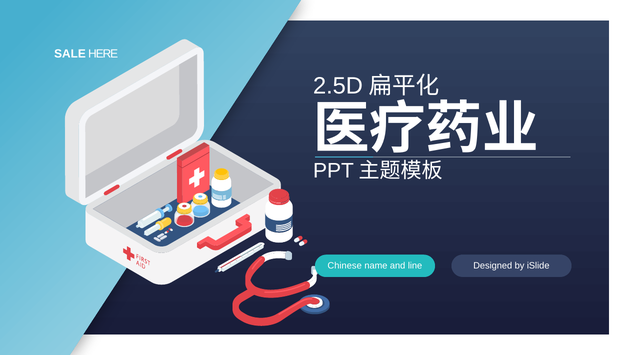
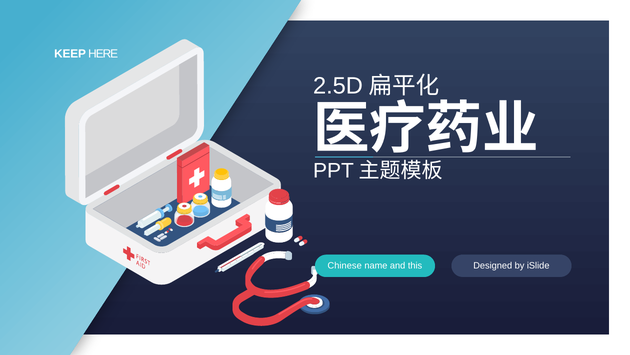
SALE: SALE -> KEEP
line: line -> this
